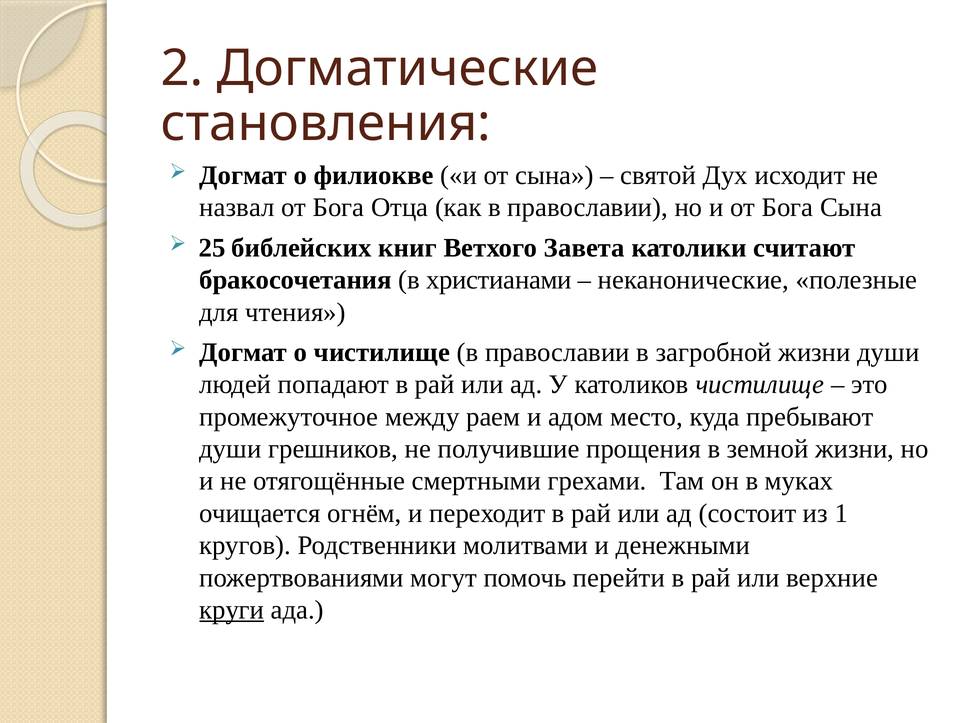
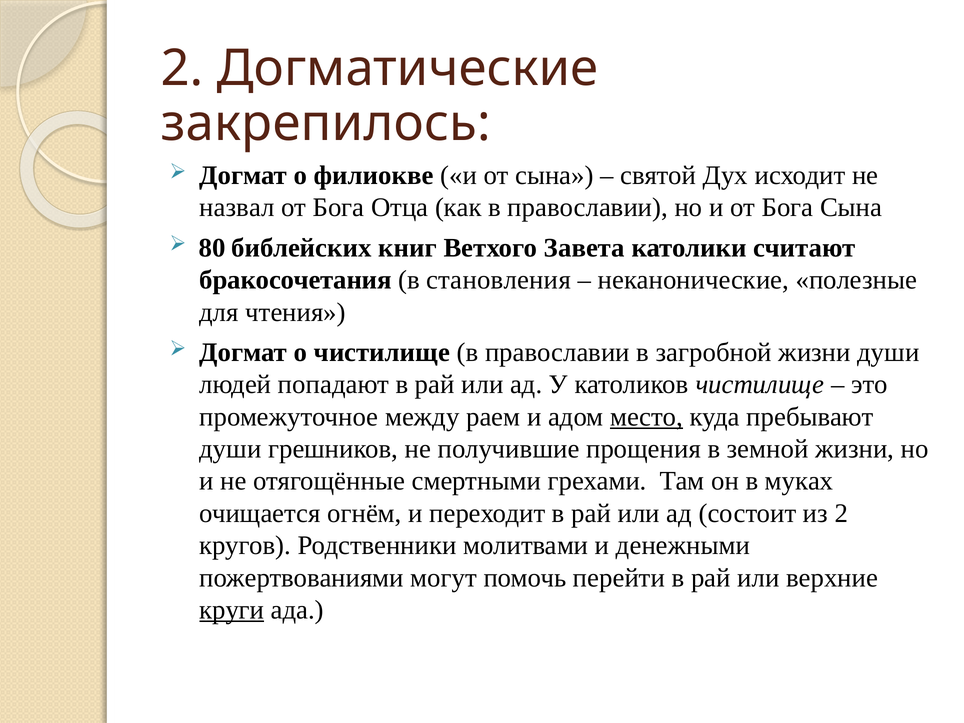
становления: становления -> закрепилось
25: 25 -> 80
христианами: христианами -> становления
место underline: none -> present
из 1: 1 -> 2
